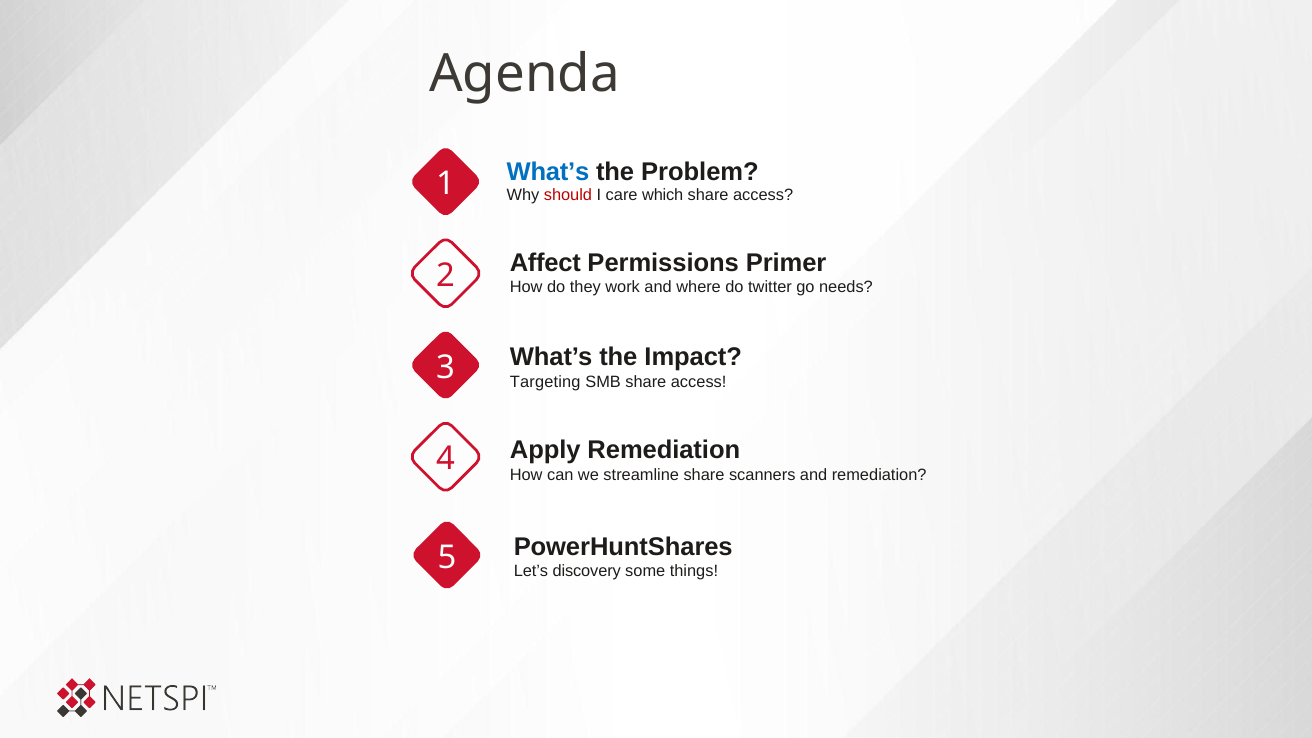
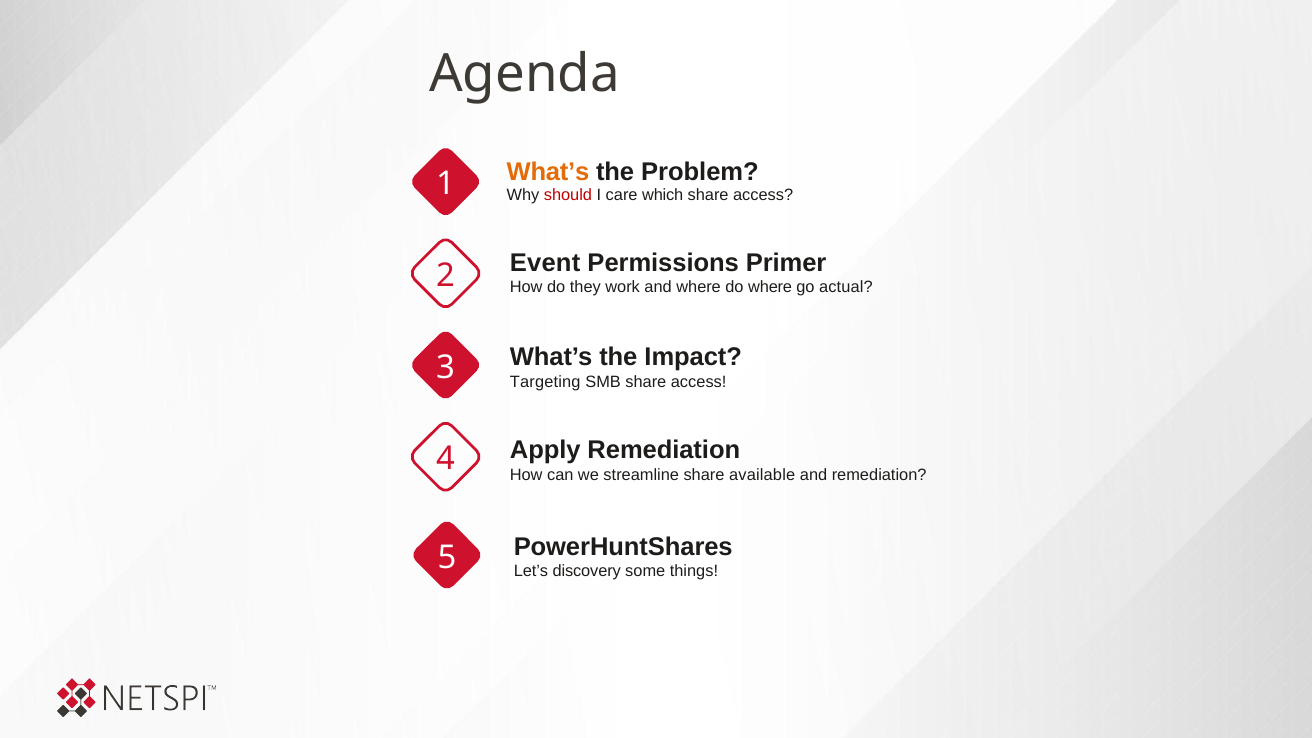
What’s at (548, 172) colour: blue -> orange
Affect: Affect -> Event
do twitter: twitter -> where
needs: needs -> actual
scanners: scanners -> available
